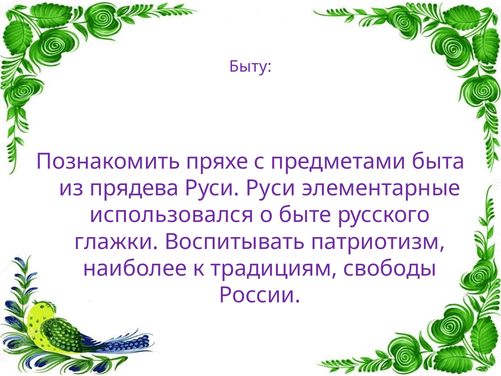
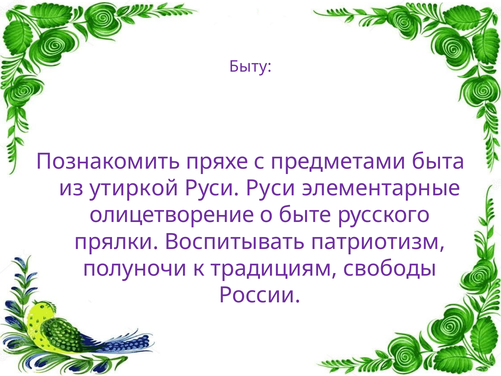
прядева: прядева -> утиркой
использовался: использовался -> олицетворение
глажки: глажки -> прялки
наиболее: наиболее -> полуночи
